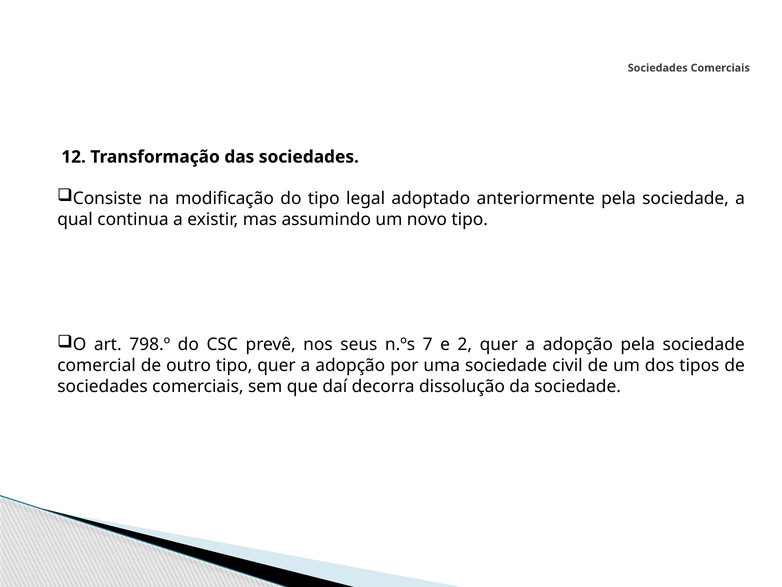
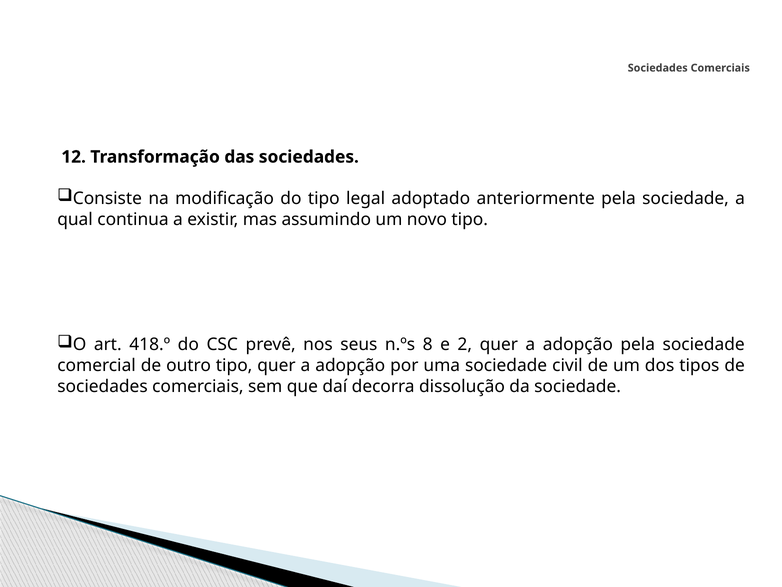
798.º: 798.º -> 418.º
7: 7 -> 8
